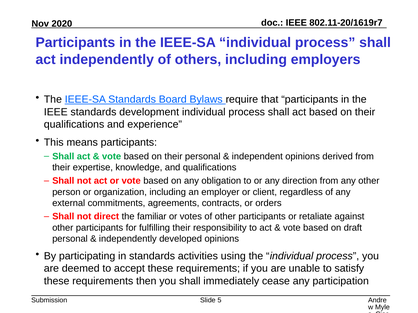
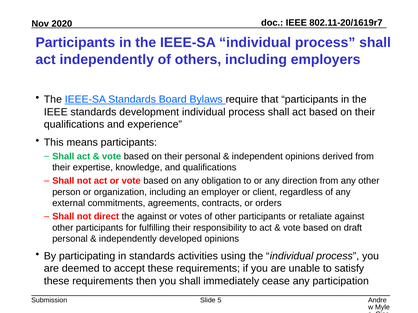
the familiar: familiar -> against
